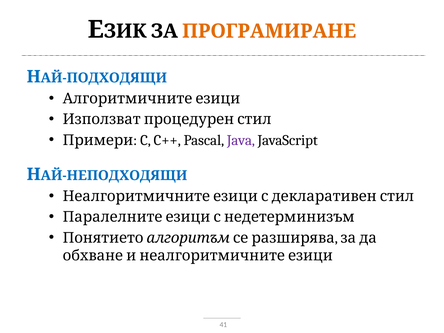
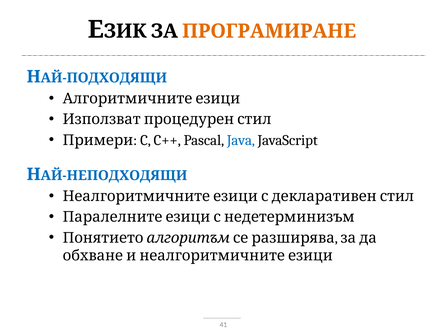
Java colour: purple -> blue
